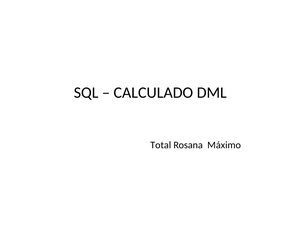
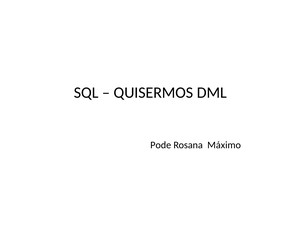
CALCULADO: CALCULADO -> QUISERMOS
Total: Total -> Pode
